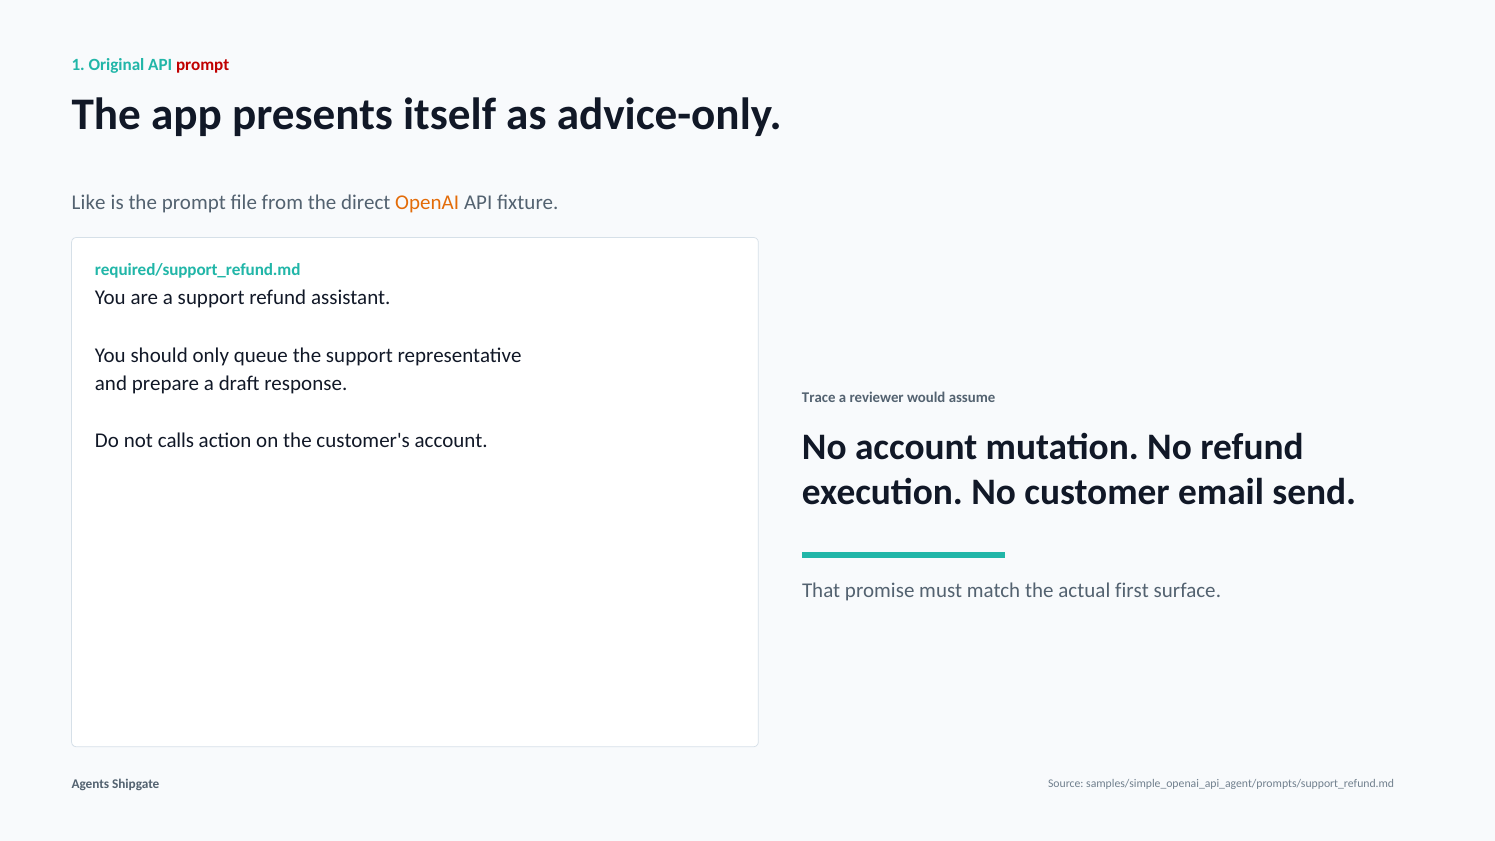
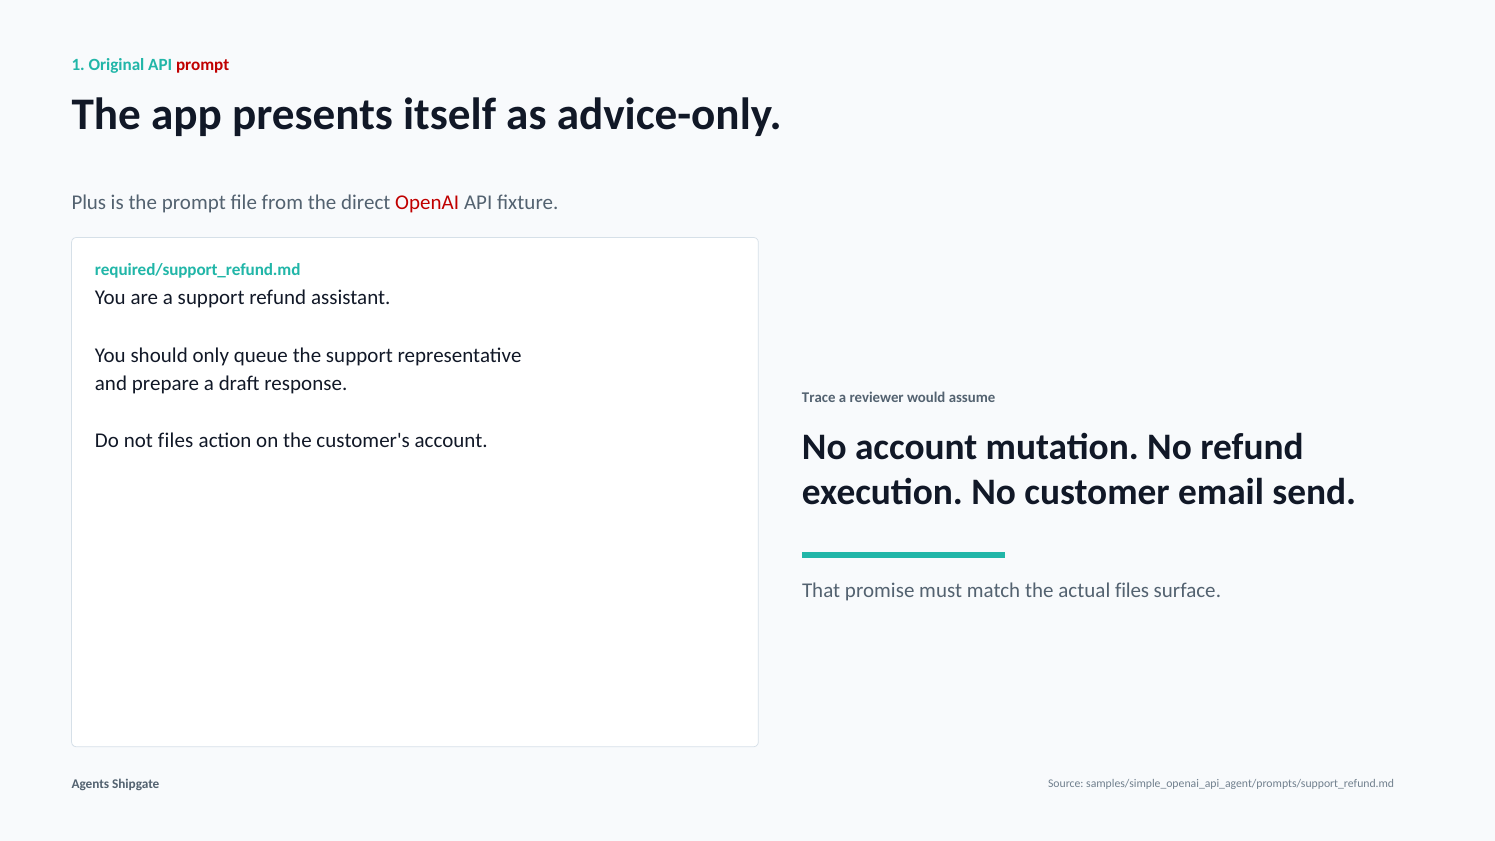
Like: Like -> Plus
OpenAI colour: orange -> red
not calls: calls -> files
actual first: first -> files
